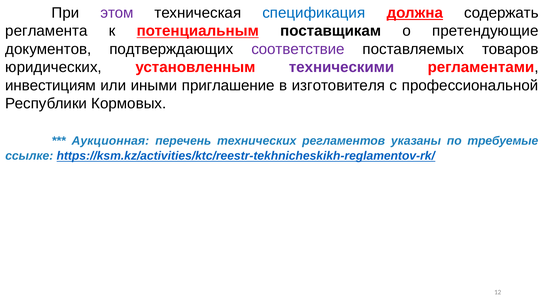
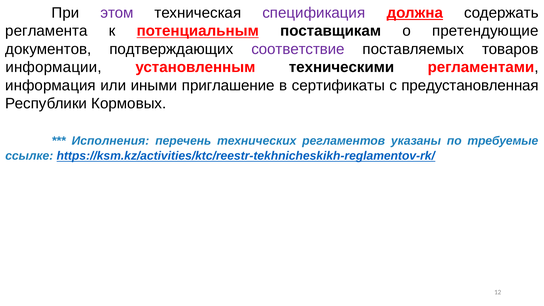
спецификация colour: blue -> purple
юридических: юридических -> информации
техническими colour: purple -> black
инвестициям: инвестициям -> информация
изготовителя: изготовителя -> сертификаты
профессиональной: профессиональной -> предустановленная
Аукционная: Аукционная -> Исполнения
